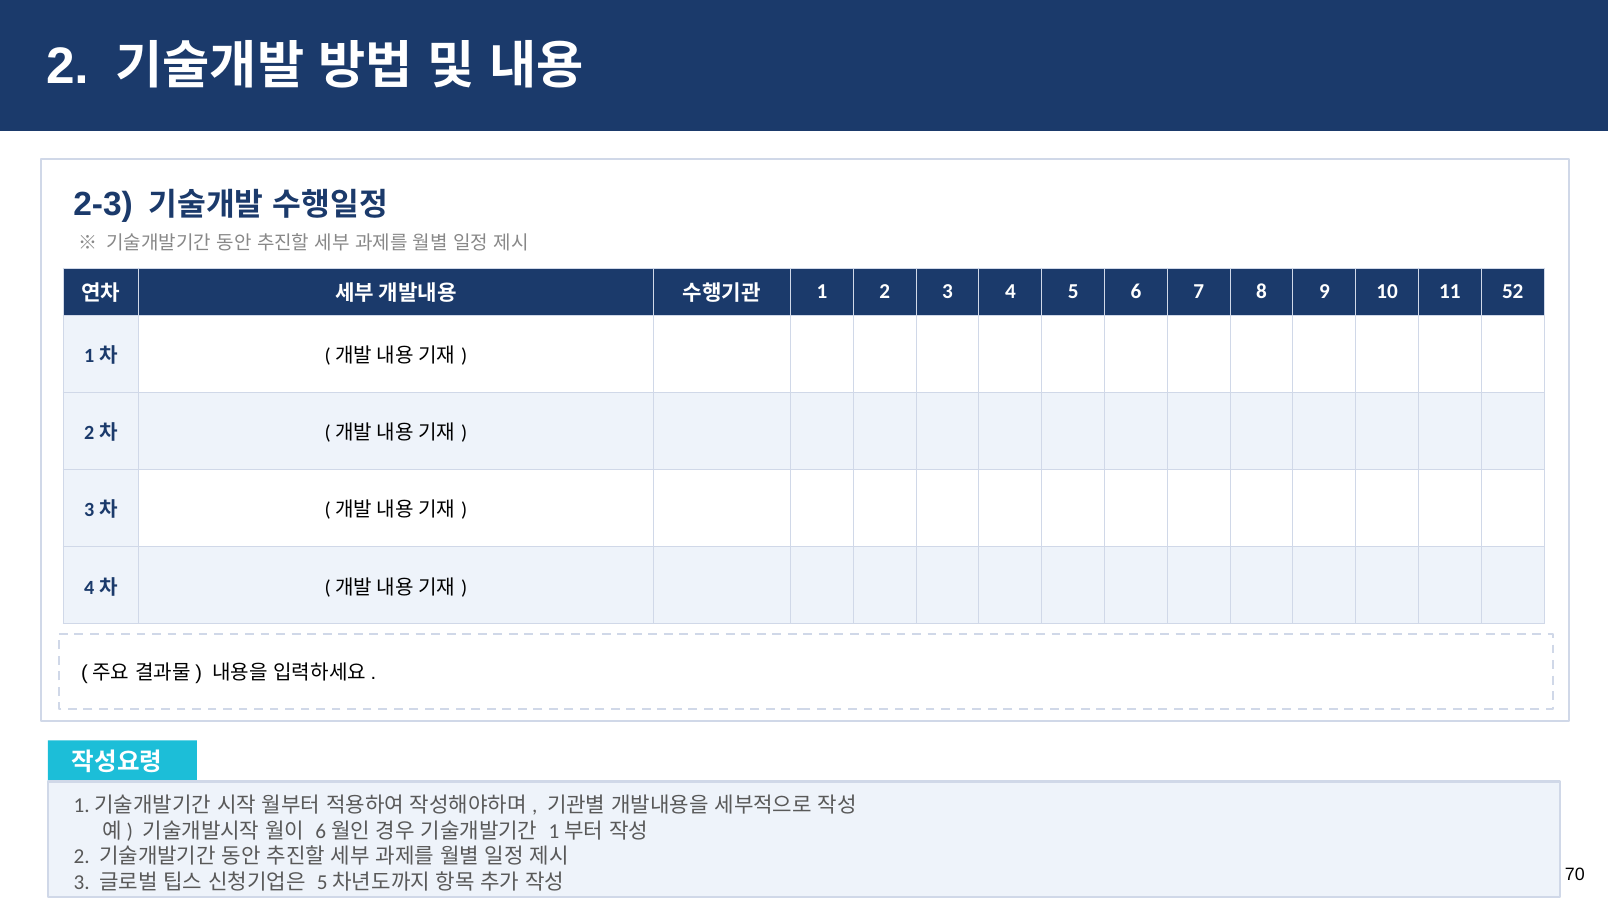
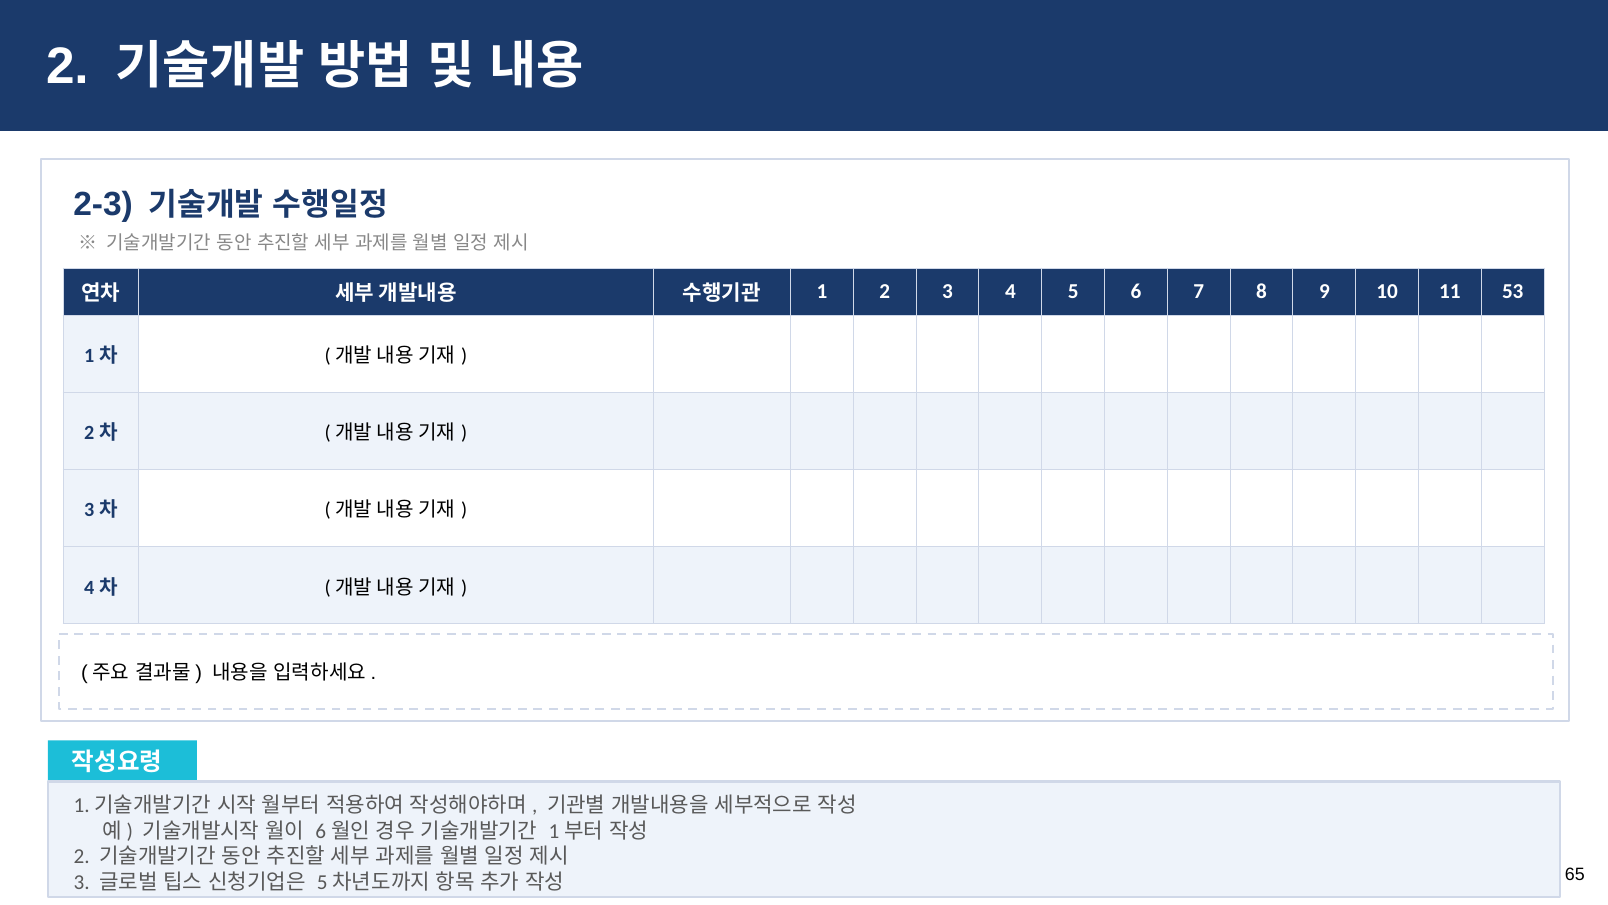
52: 52 -> 53
70: 70 -> 65
